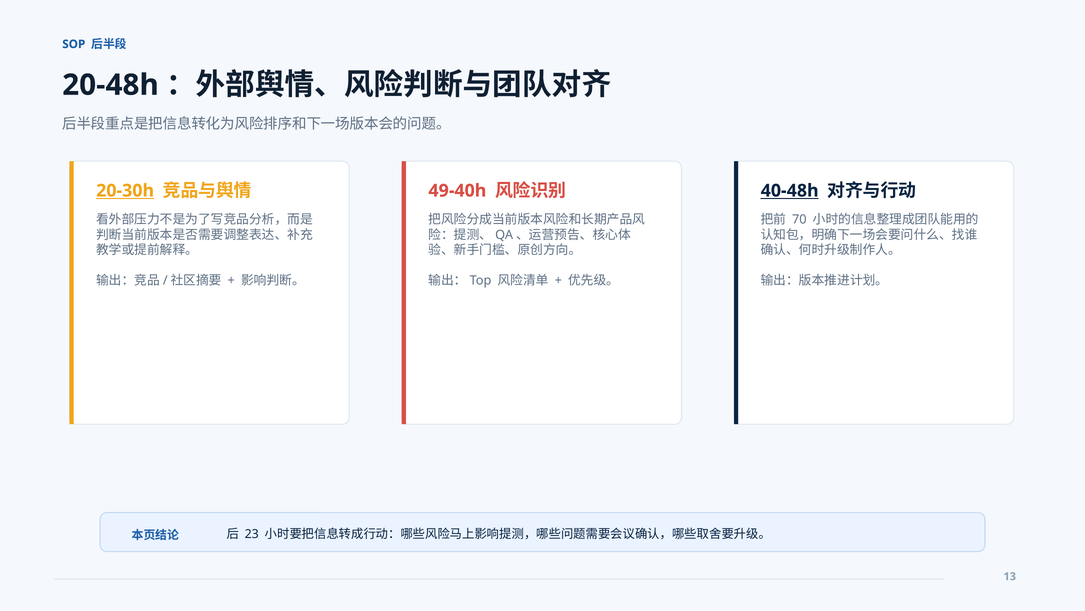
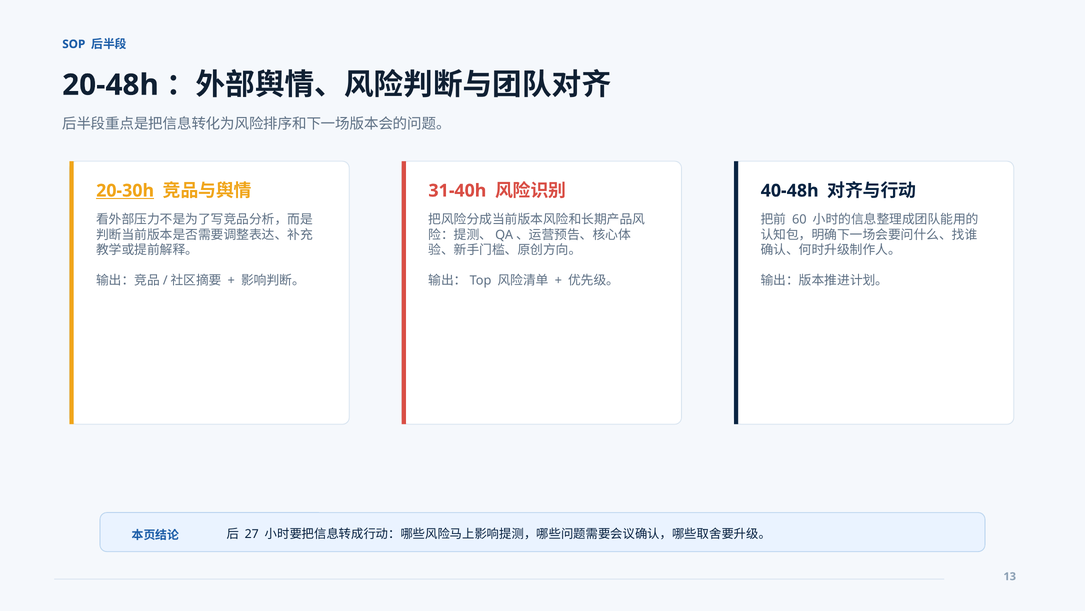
49-40h: 49-40h -> 31-40h
40-48h underline: present -> none
70: 70 -> 60
23: 23 -> 27
